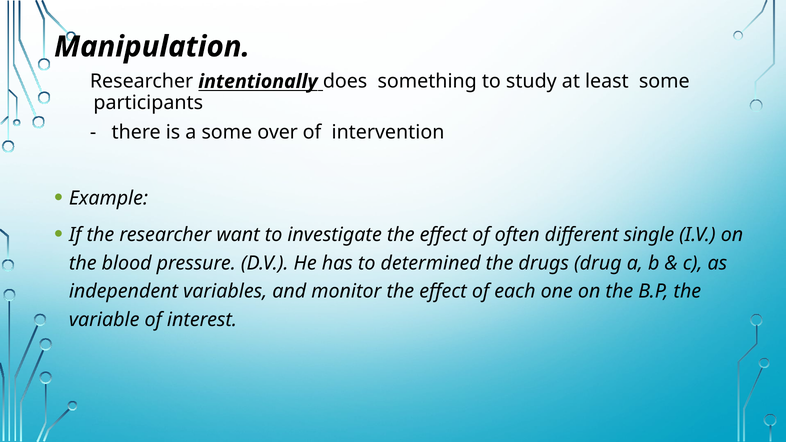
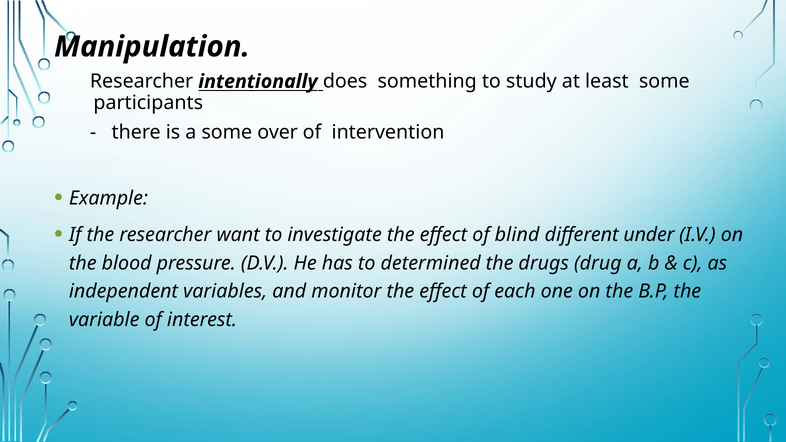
often: often -> blind
single: single -> under
